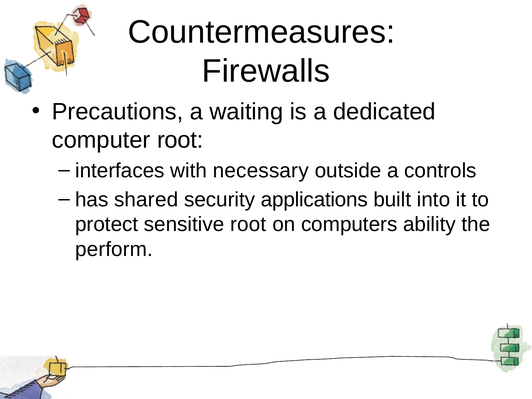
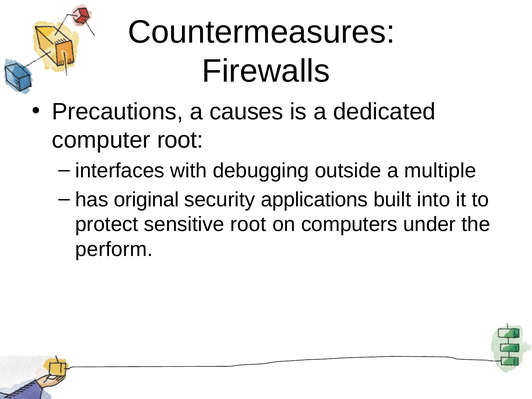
waiting: waiting -> causes
necessary: necessary -> debugging
controls: controls -> multiple
shared: shared -> original
ability: ability -> under
